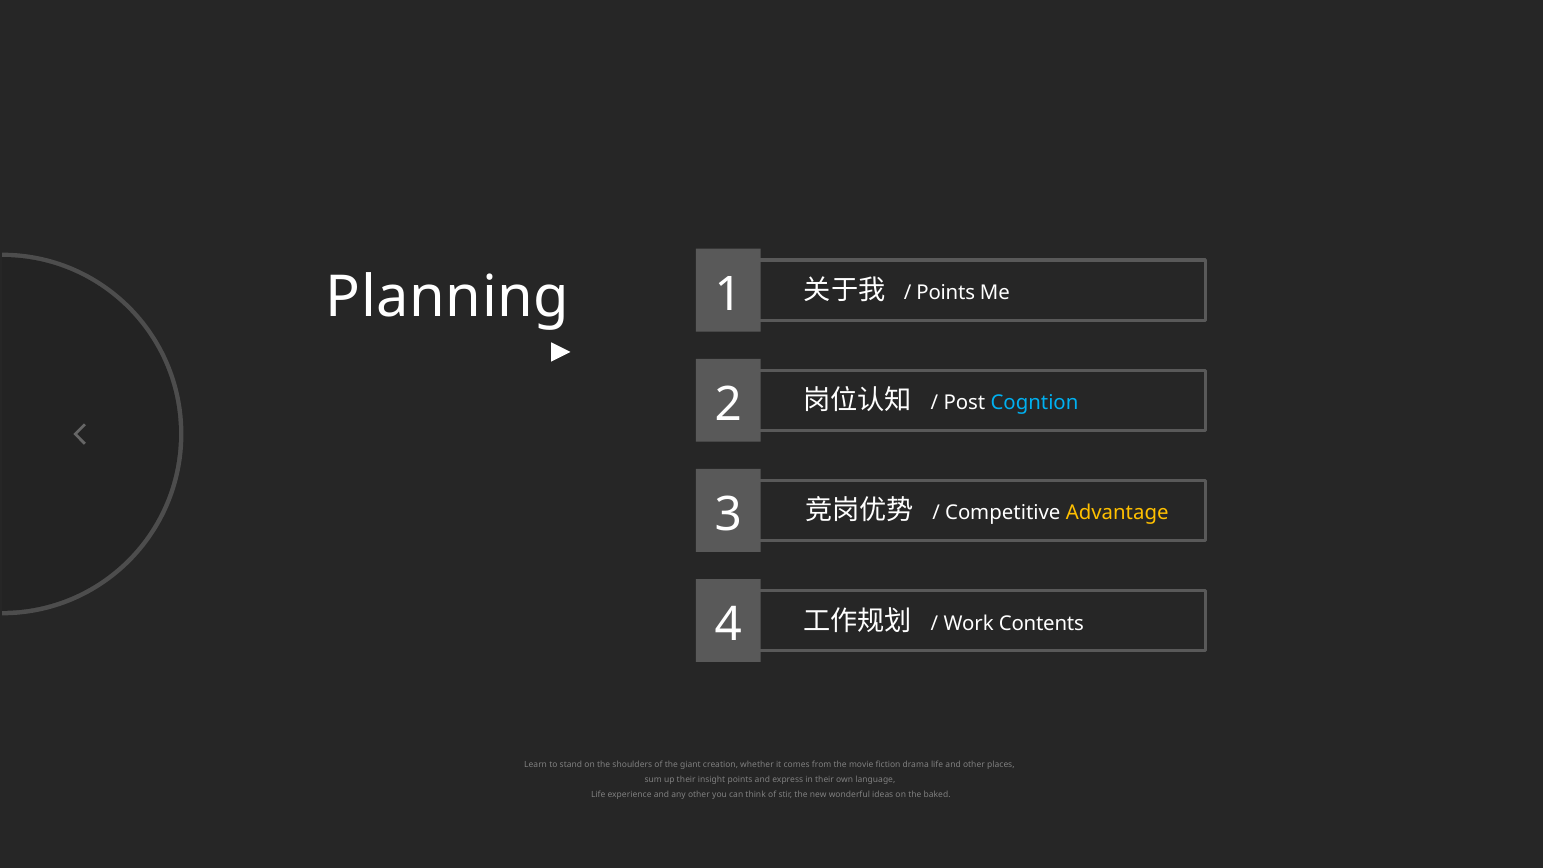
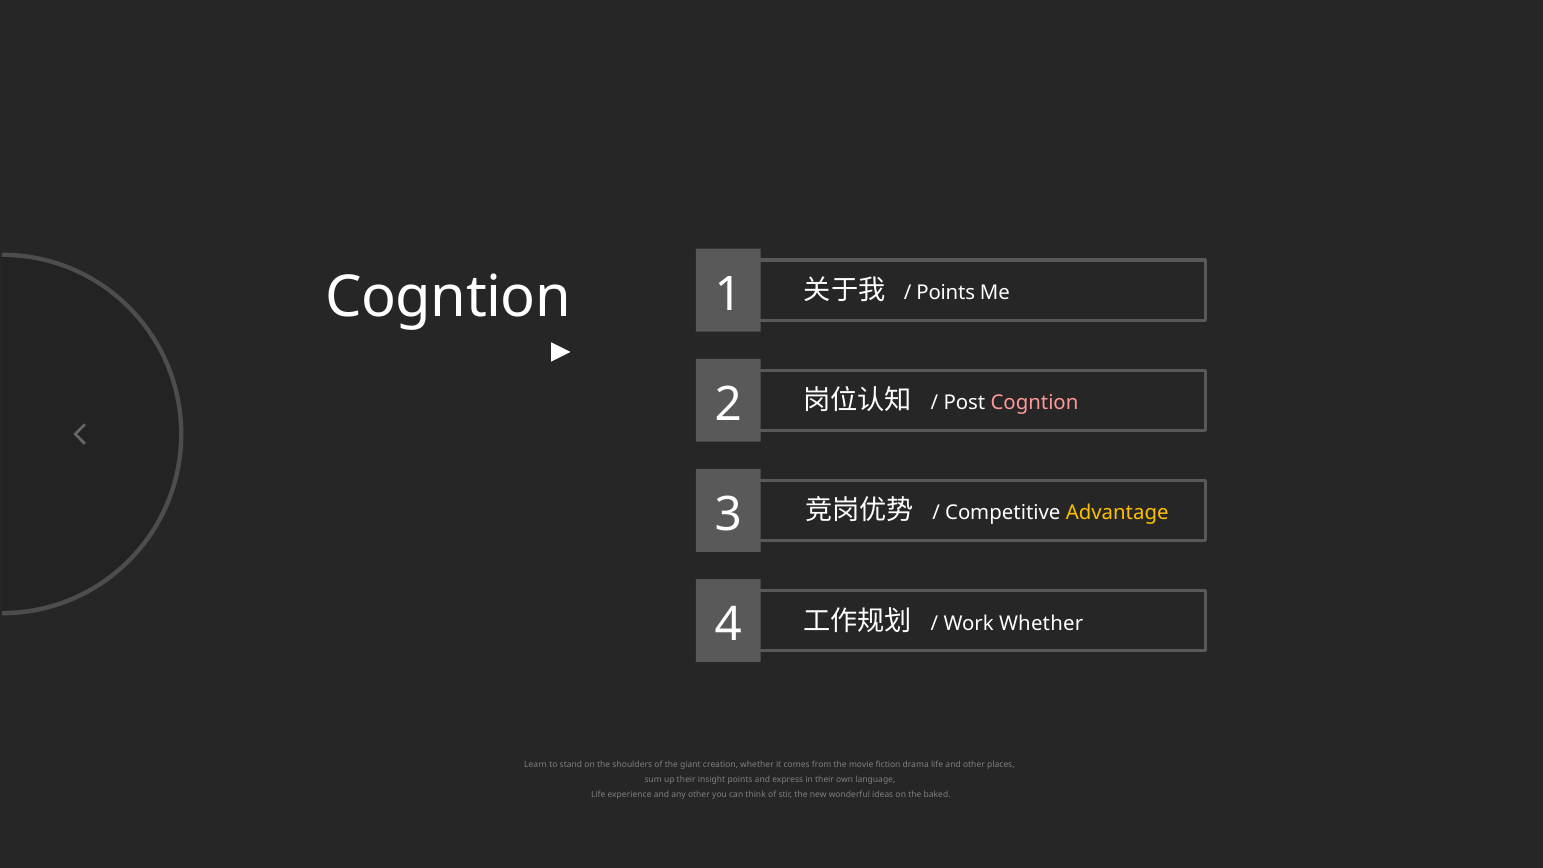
Planning at (448, 297): Planning -> Cogntion
Cogntion at (1035, 403) colour: light blue -> pink
Work Contents: Contents -> Whether
